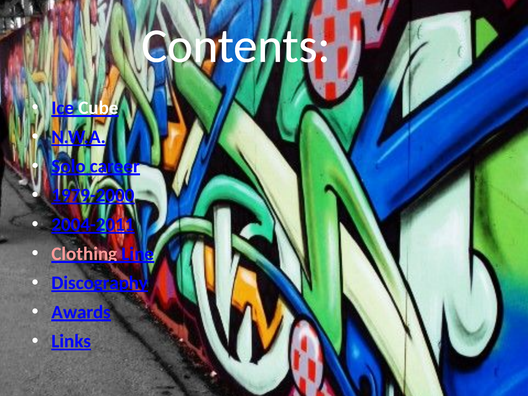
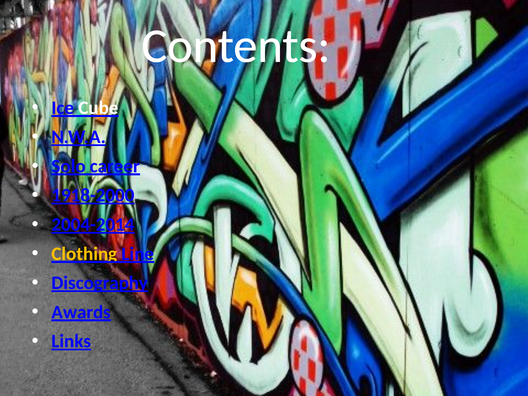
1979-2000: 1979-2000 -> 1918-2000
2004-2011: 2004-2011 -> 2004-2014
Clothing colour: pink -> yellow
